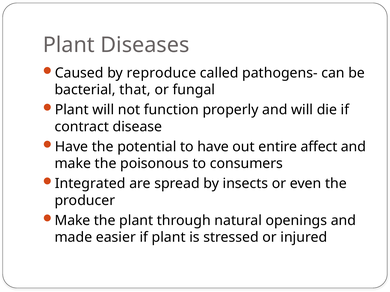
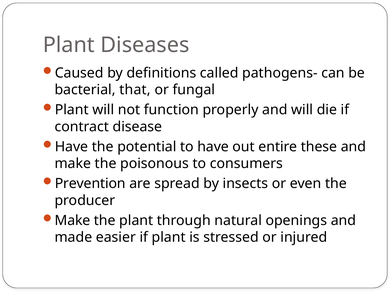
reproduce: reproduce -> definitions
affect: affect -> these
Integrated: Integrated -> Prevention
